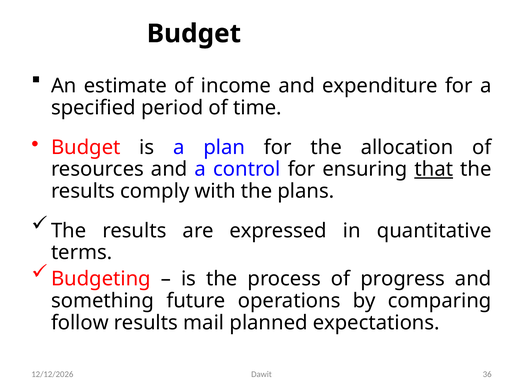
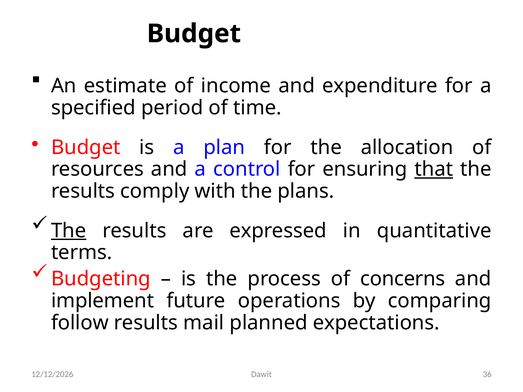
The at (69, 231) underline: none -> present
progress: progress -> concerns
something: something -> implement
